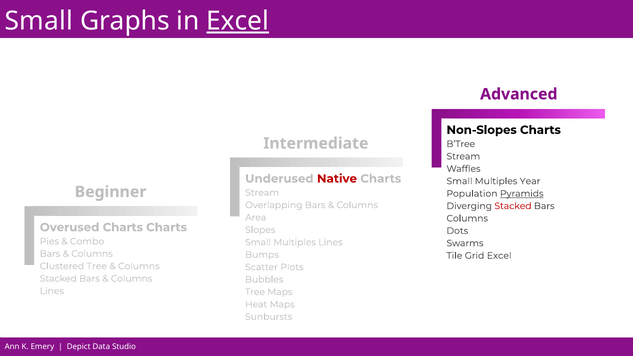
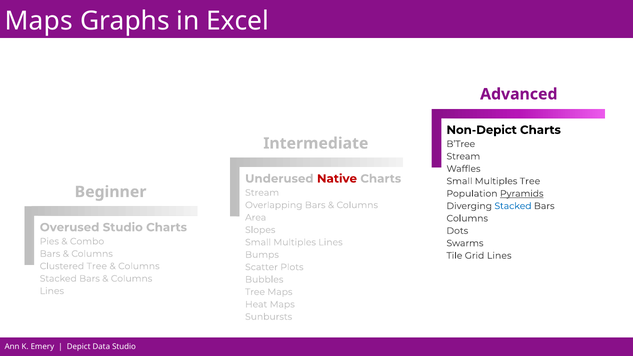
Small at (39, 21): Small -> Maps
Excel at (238, 21) underline: present -> none
Non-Slopes: Non-Slopes -> Non-Depict
Multiples Year: Year -> Tree
Stacked at (513, 206) colour: red -> blue
Overused Charts: Charts -> Studio
Grid Excel: Excel -> Lines
